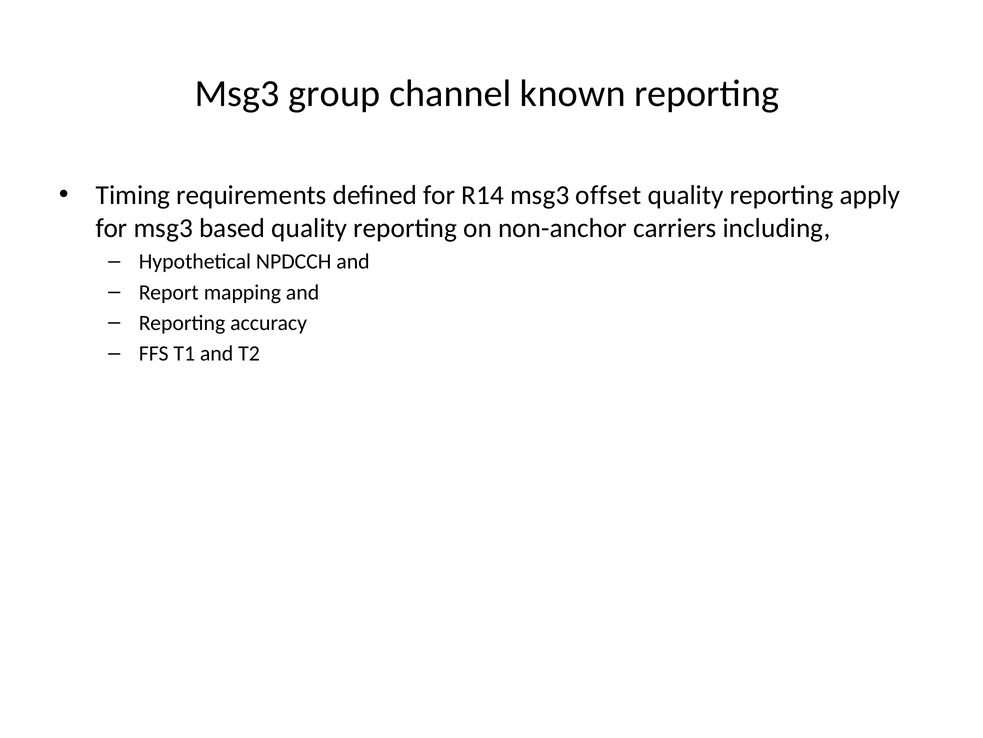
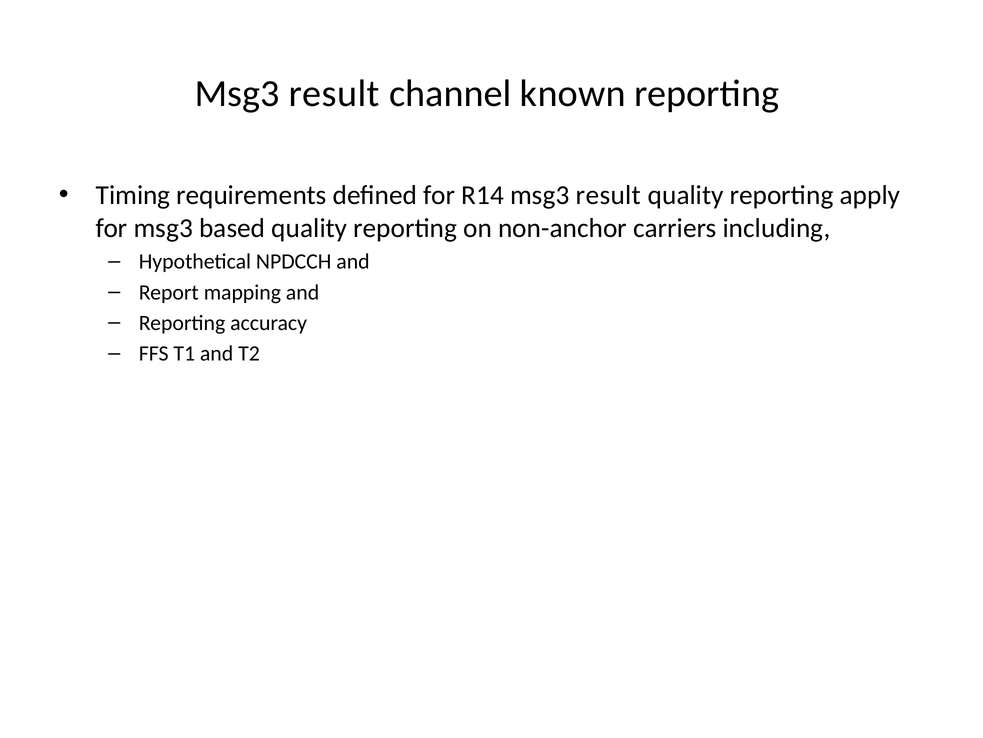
group at (334, 94): group -> result
R14 msg3 offset: offset -> result
